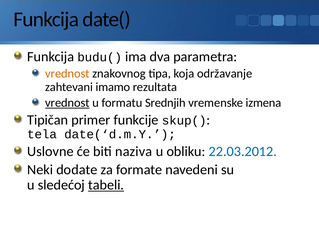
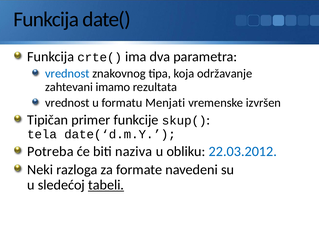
budu(: budu( -> crte(
vrednost at (67, 74) colour: orange -> blue
vrednost at (67, 103) underline: present -> none
Srednjih: Srednjih -> Menjati
izmena: izmena -> izvršen
Uslovne: Uslovne -> Potreba
dodate: dodate -> razloga
